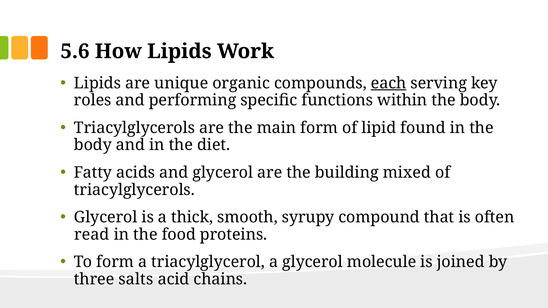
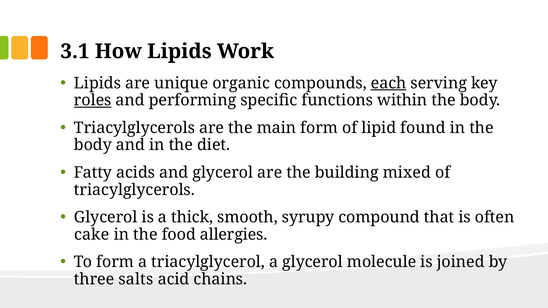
5.6: 5.6 -> 3.1
roles underline: none -> present
read: read -> cake
proteins: proteins -> allergies
